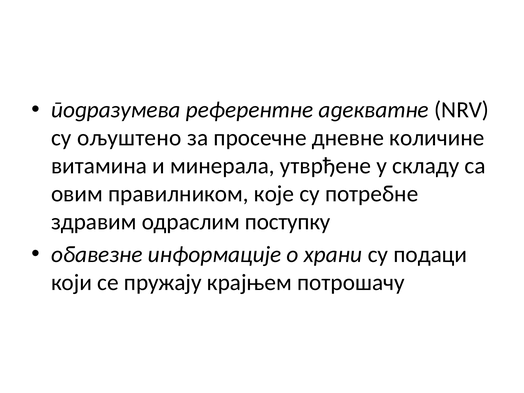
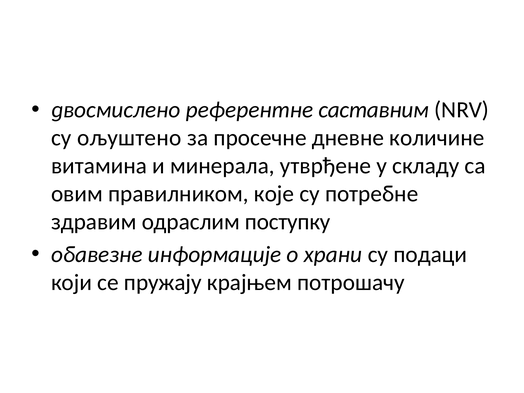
подразумева: подразумева -> двосмислено
адекватне: адекватне -> сaстaвним
